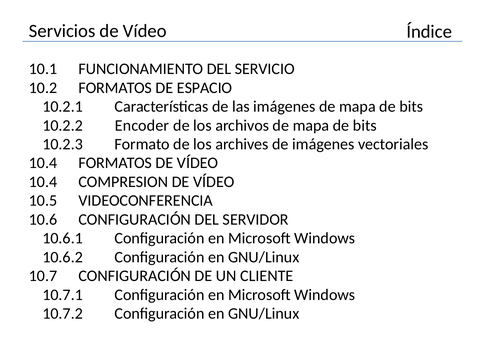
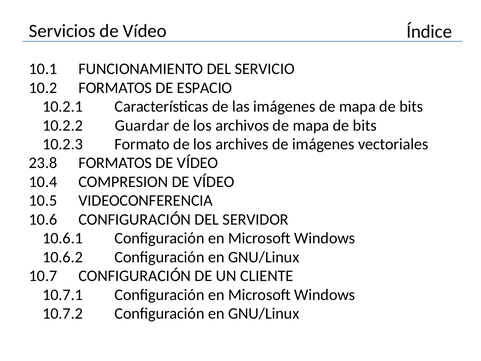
Encoder: Encoder -> Guardar
10.4 at (43, 163): 10.4 -> 23.8
